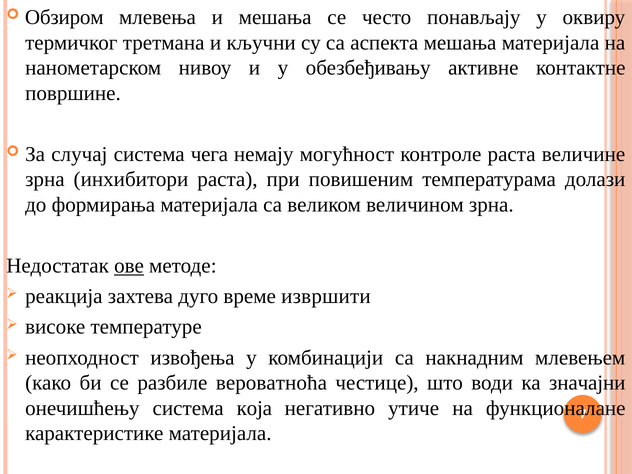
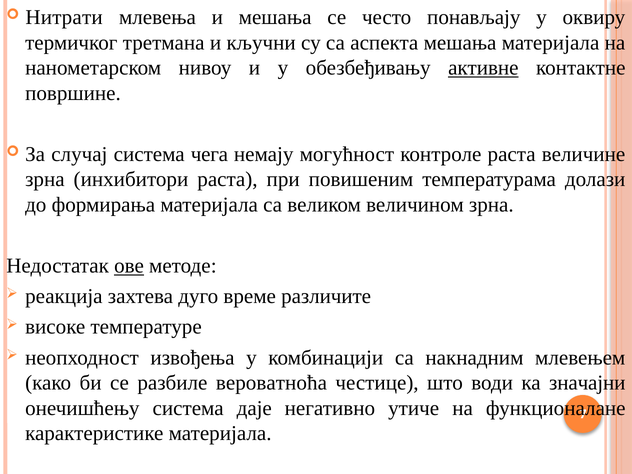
Обзиром: Обзиром -> Нитрати
активне underline: none -> present
извршити: извршити -> различите
која: која -> даје
